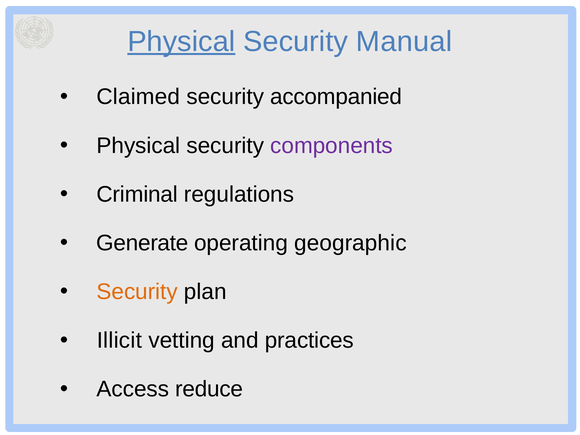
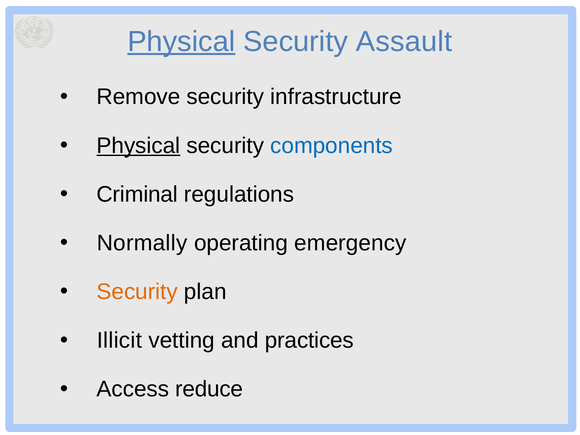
Manual: Manual -> Assault
Claimed: Claimed -> Remove
accompanied: accompanied -> infrastructure
Physical at (138, 146) underline: none -> present
components colour: purple -> blue
Generate: Generate -> Normally
geographic: geographic -> emergency
